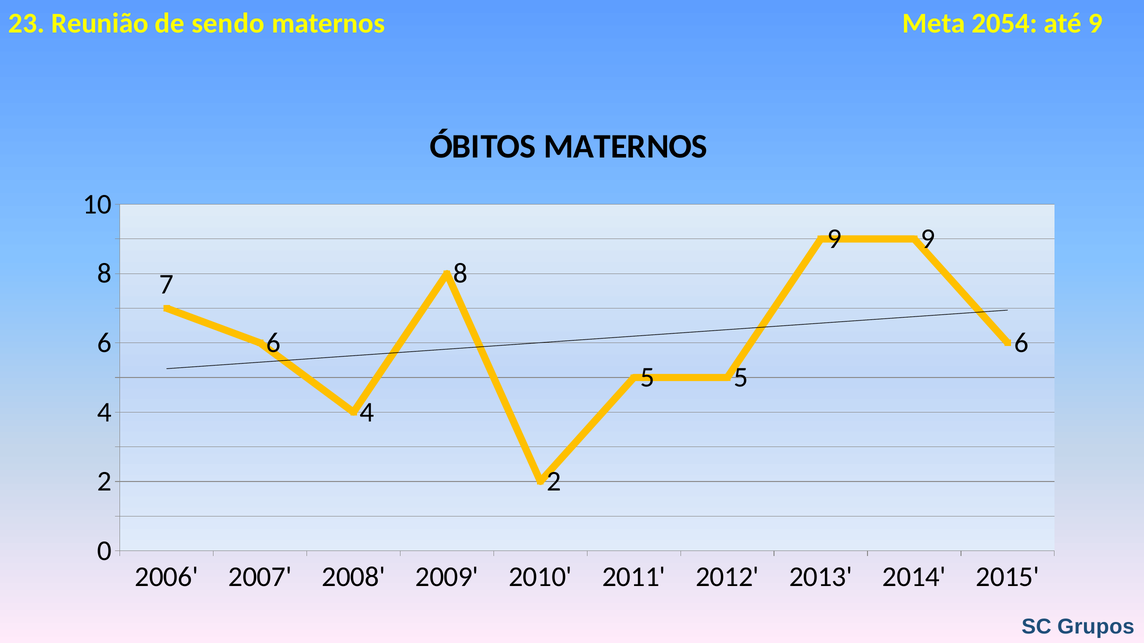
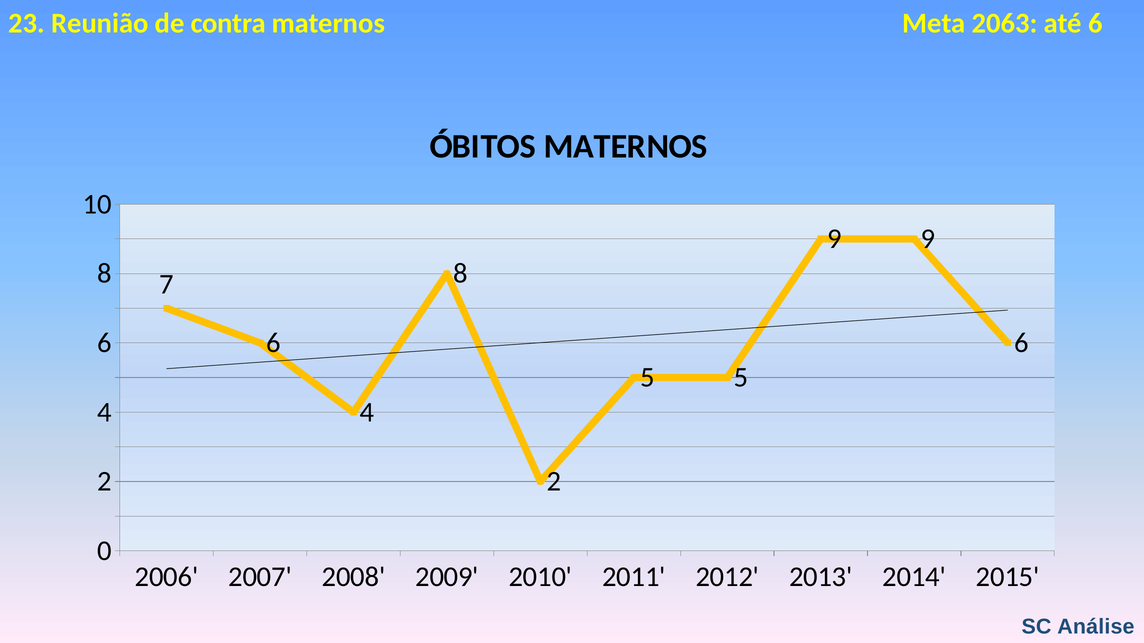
sendo: sendo -> contra
2054: 2054 -> 2063
até 9: 9 -> 6
Grupos: Grupos -> Análise
